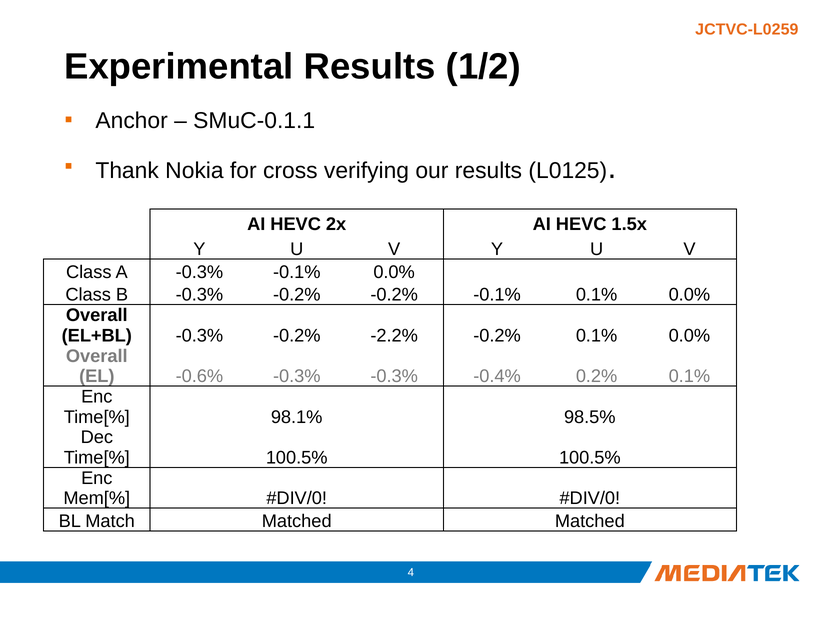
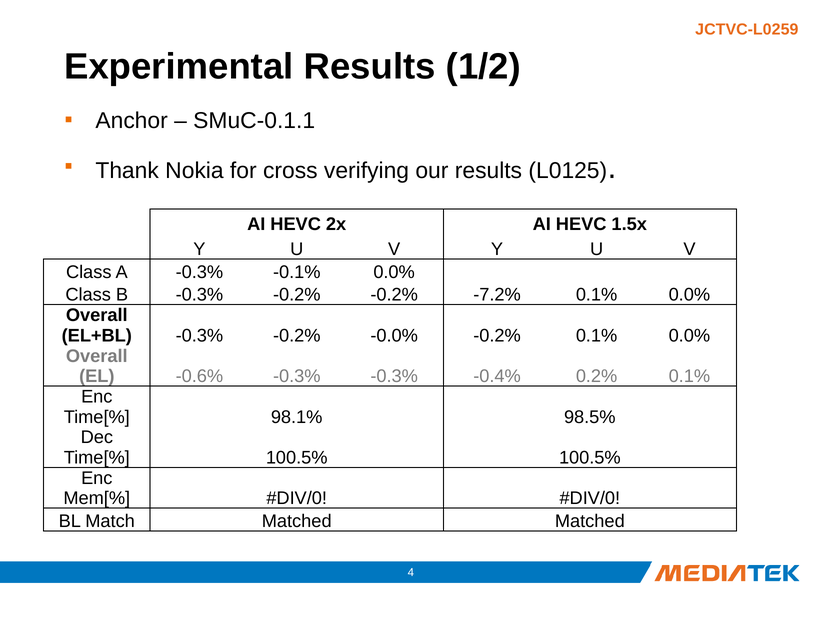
-0.2% -0.1%: -0.1% -> -7.2%
-2.2%: -2.2% -> -0.0%
